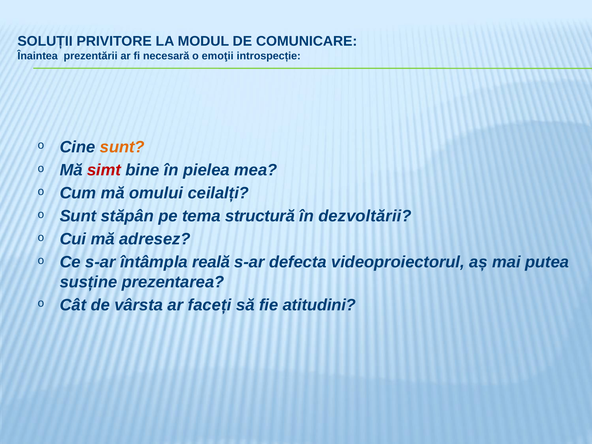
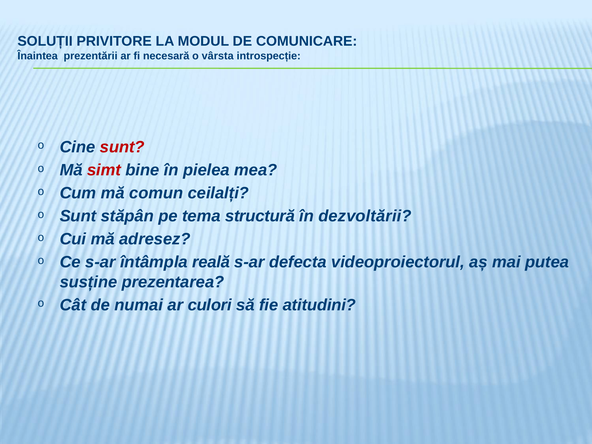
emoţii: emoţii -> vârsta
sunt at (122, 147) colour: orange -> red
omului: omului -> comun
vârsta: vârsta -> numai
faceți: faceți -> culori
